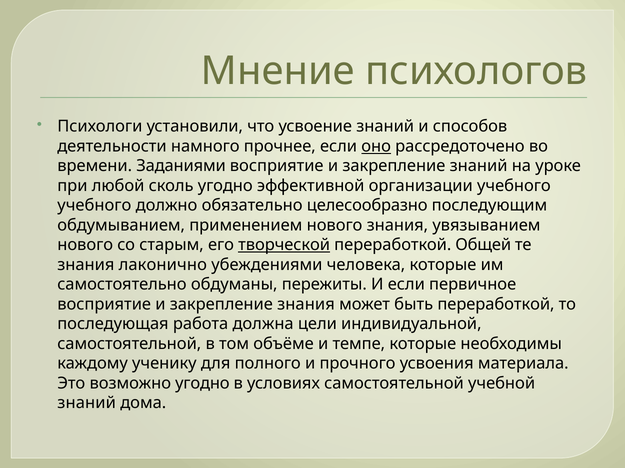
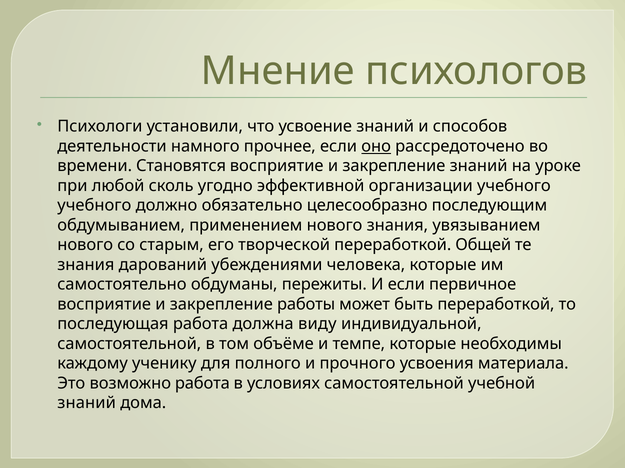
Заданиями: Заданиями -> Становятся
творческой underline: present -> none
лаконично: лаконично -> дарований
закрепление знания: знания -> работы
цели: цели -> виду
возможно угодно: угодно -> работа
